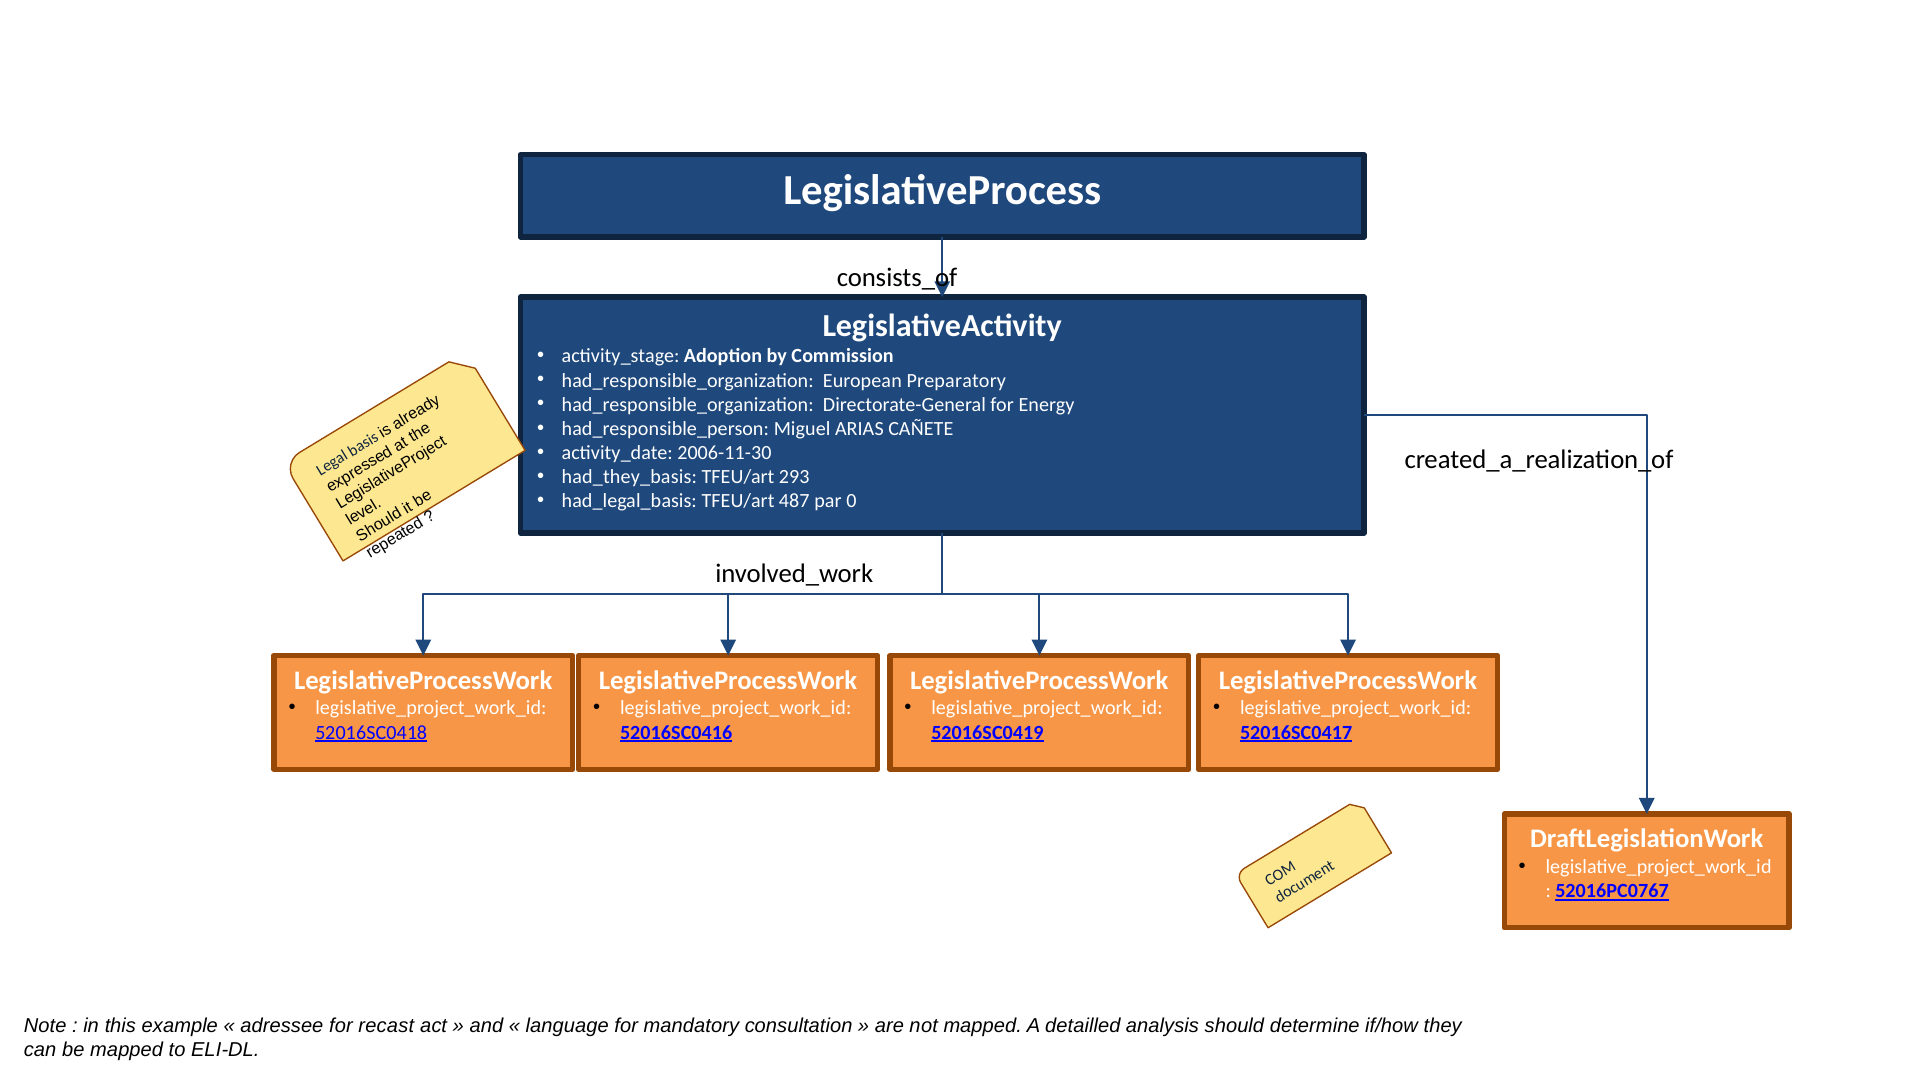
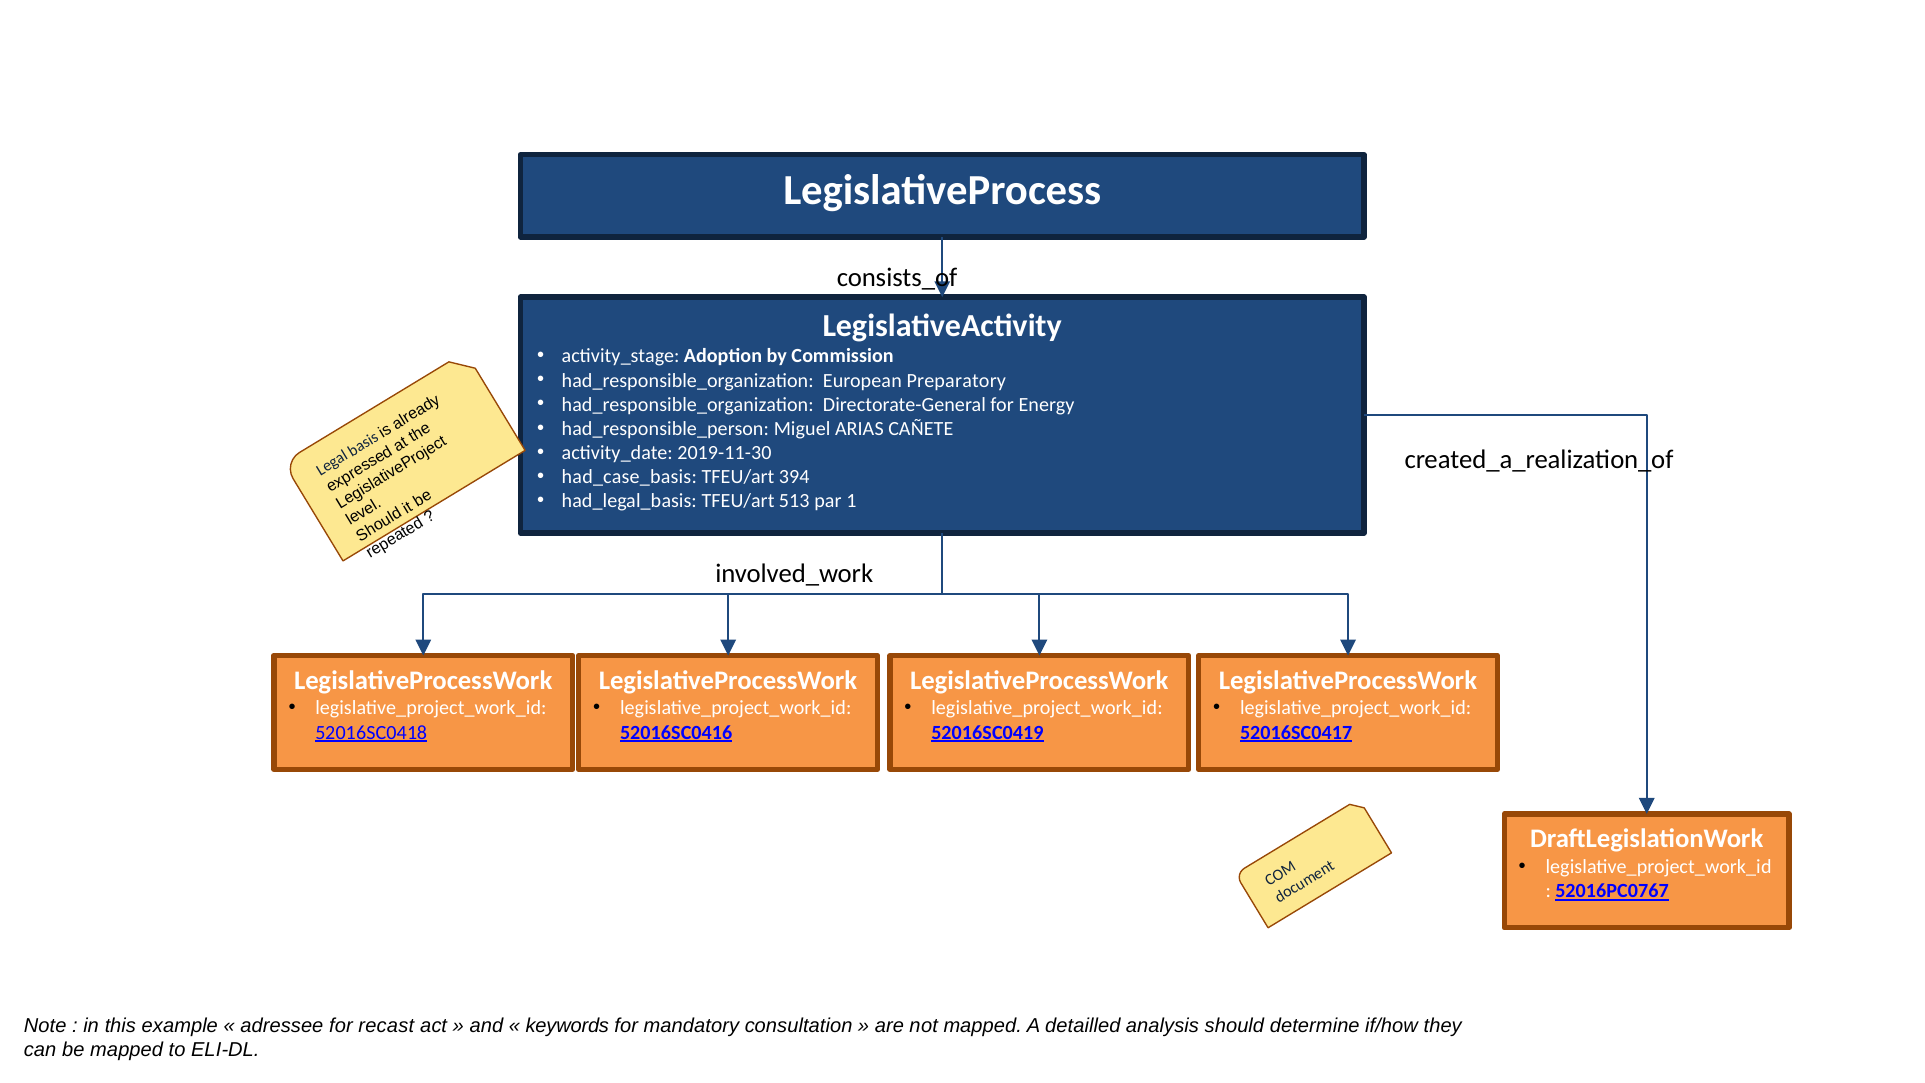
2006-11-30: 2006-11-30 -> 2019-11-30
had_they_basis: had_they_basis -> had_case_basis
293: 293 -> 394
487: 487 -> 513
0: 0 -> 1
language: language -> keywords
